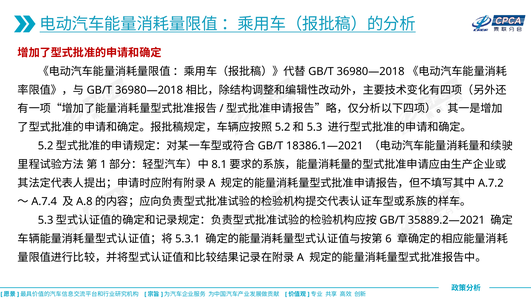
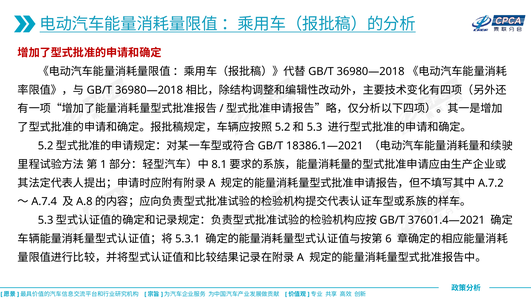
35889.2—2021: 35889.2—2021 -> 37601.4—2021
